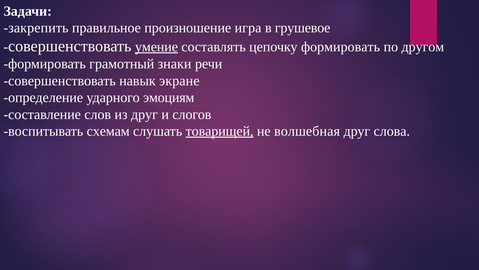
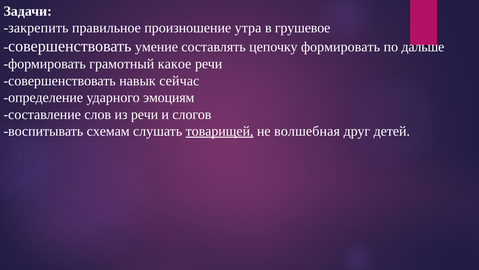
игра: игра -> утра
умение underline: present -> none
другом: другом -> дальше
знаки: знаки -> какое
экране: экране -> сейчас
из друг: друг -> речи
слова: слова -> детей
